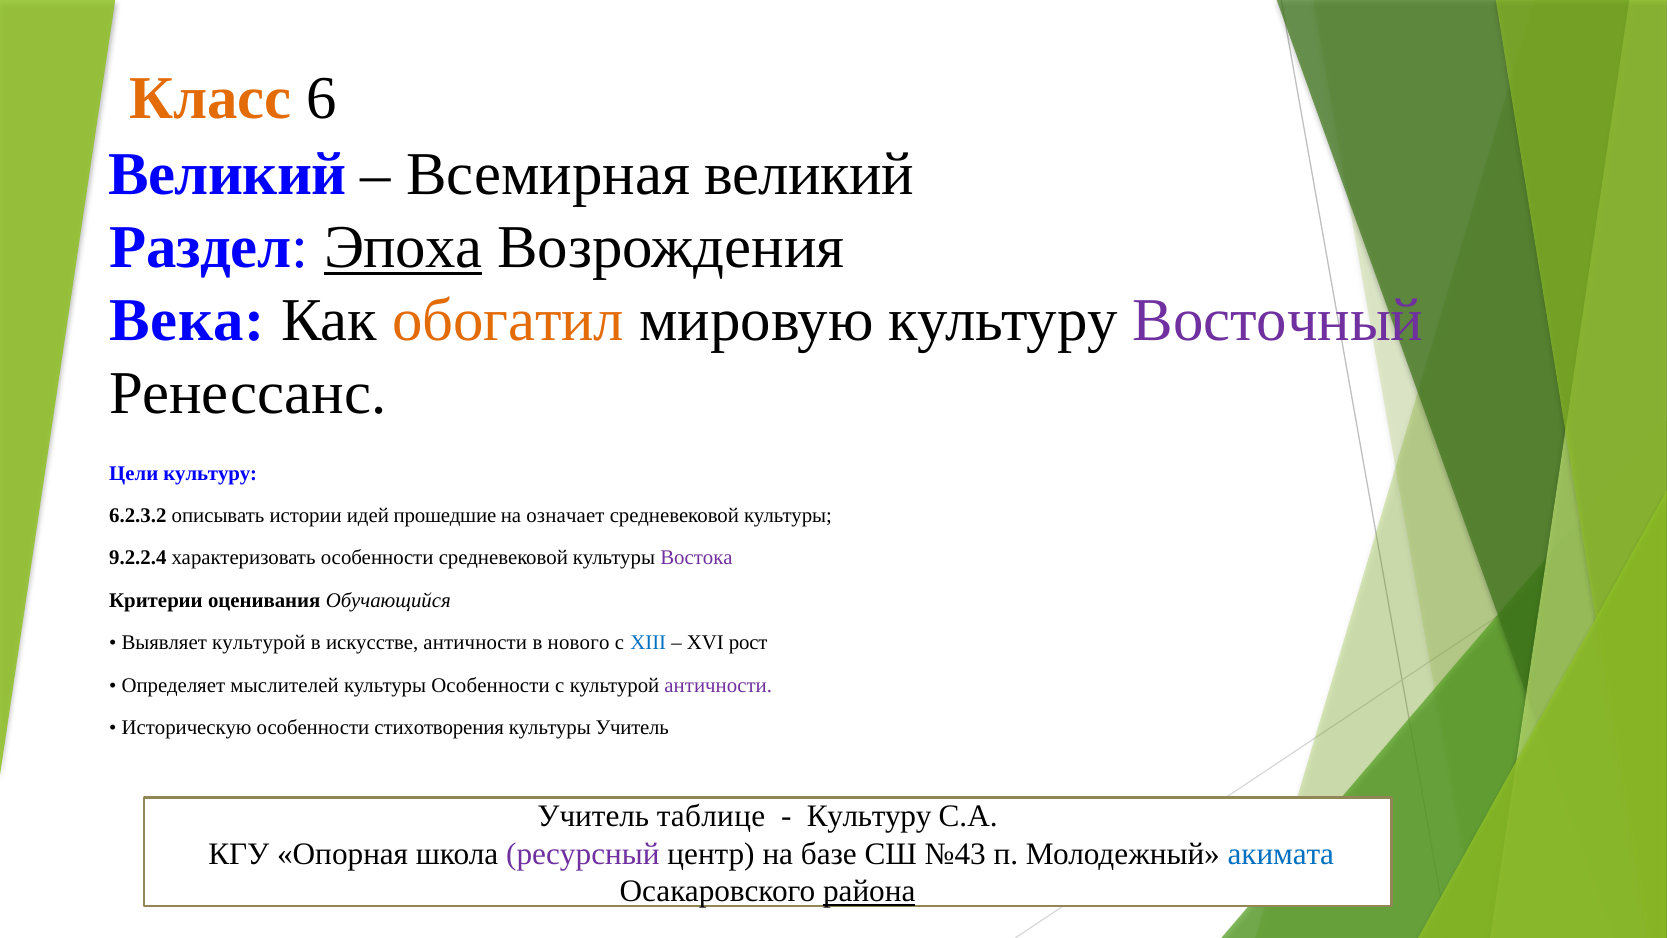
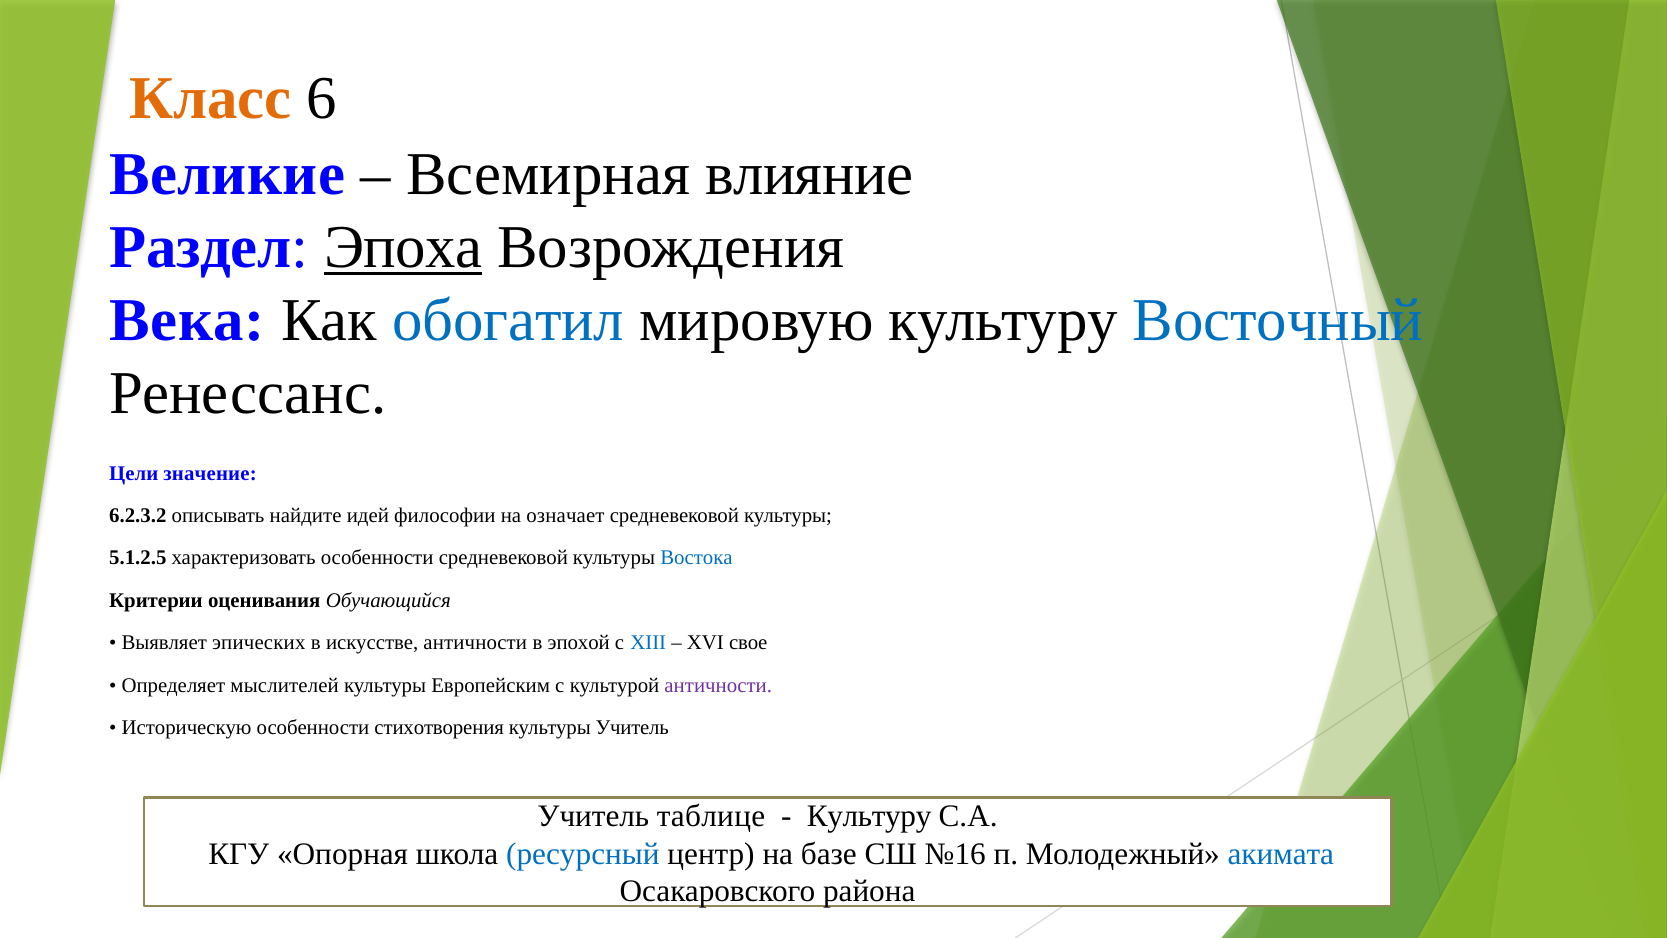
Великий at (228, 174): Великий -> Великие
Всемирная великий: великий -> влияние
обогатил colour: orange -> blue
Восточный colour: purple -> blue
Цели культуру: культуру -> значение
истории: истории -> найдите
прошедшие: прошедшие -> философии
9.2.2.4: 9.2.2.4 -> 5.1.2.5
Востока colour: purple -> blue
Выявляет культурой: культурой -> эпических
нового: нового -> эпохой
рост: рост -> свое
культуры Особенности: Особенности -> Европейским
ресурсный colour: purple -> blue
№43: №43 -> №16
района underline: present -> none
